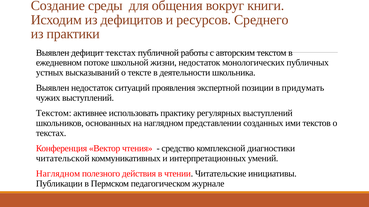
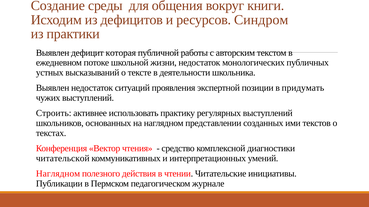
Среднего: Среднего -> Синдром
дефицит текстах: текстах -> которая
Текстом at (54, 113): Текстом -> Строить
